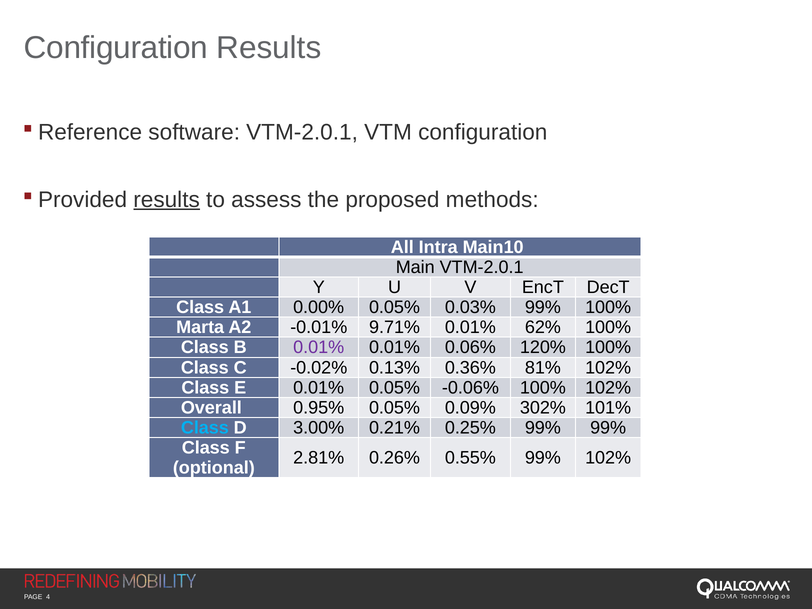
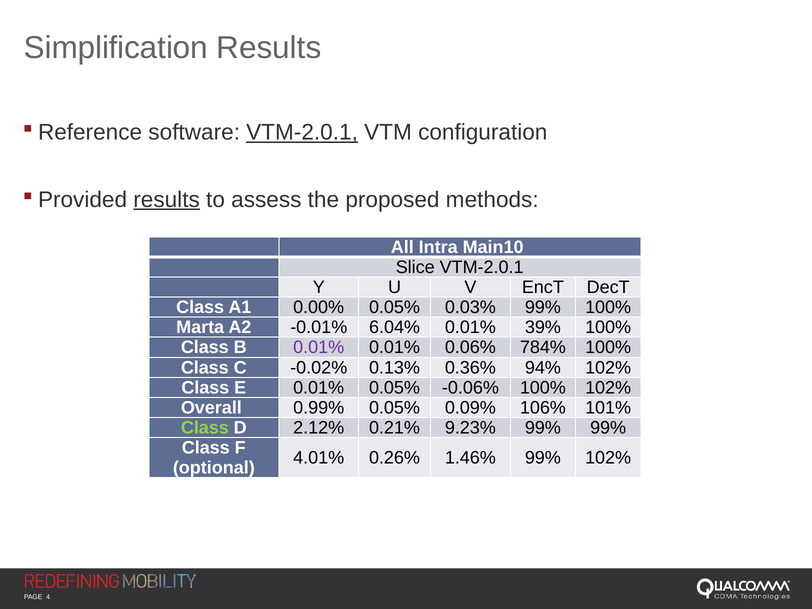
Configuration at (116, 48): Configuration -> Simplification
VTM-2.0.1 at (302, 132) underline: none -> present
Main: Main -> Slice
9.71%: 9.71% -> 6.04%
62%: 62% -> 39%
120%: 120% -> 784%
81%: 81% -> 94%
0.95%: 0.95% -> 0.99%
302%: 302% -> 106%
Class at (205, 428) colour: light blue -> light green
3.00%: 3.00% -> 2.12%
0.25%: 0.25% -> 9.23%
2.81%: 2.81% -> 4.01%
0.55%: 0.55% -> 1.46%
